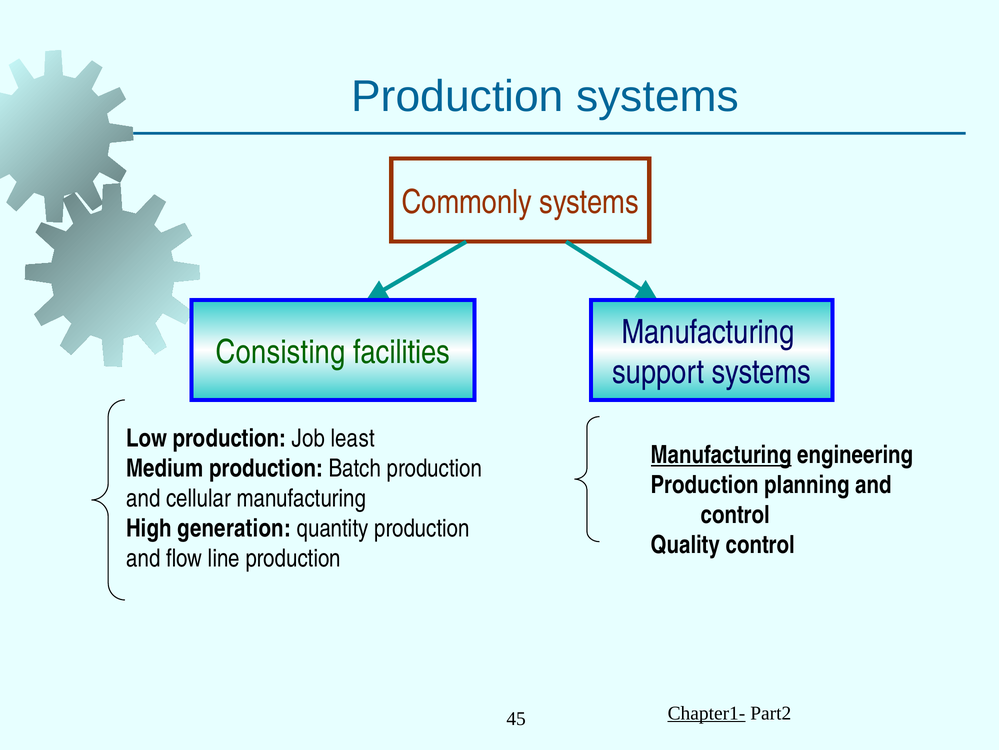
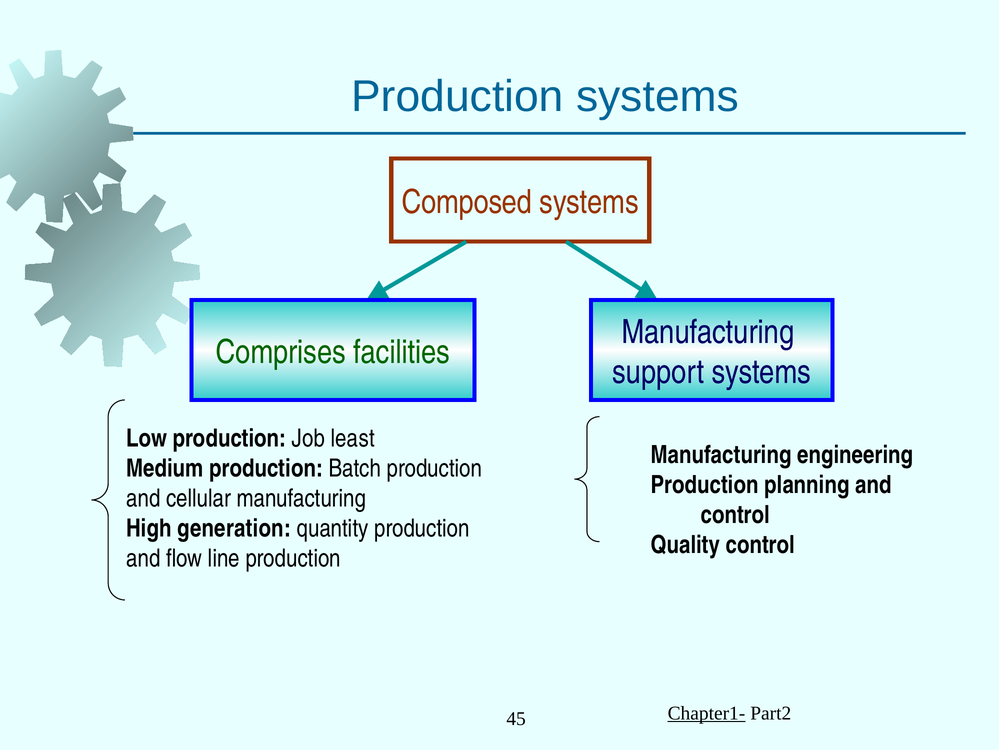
Commonly: Commonly -> Composed
Consisting: Consisting -> Comprises
Manufacturing at (721, 455) underline: present -> none
